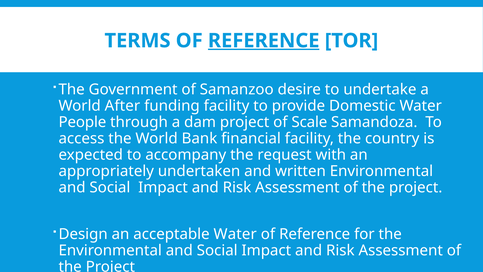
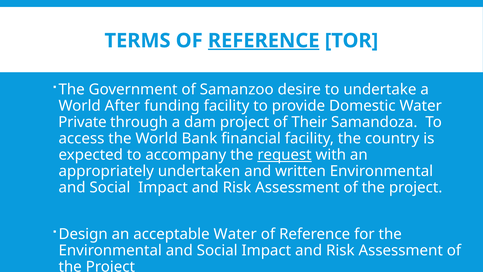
People: People -> Private
Scale: Scale -> Their
request underline: none -> present
